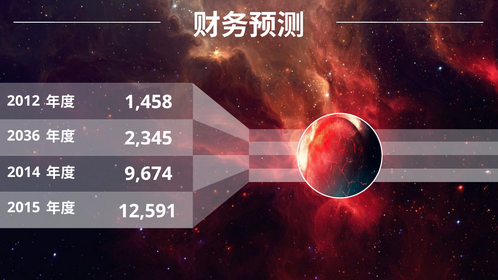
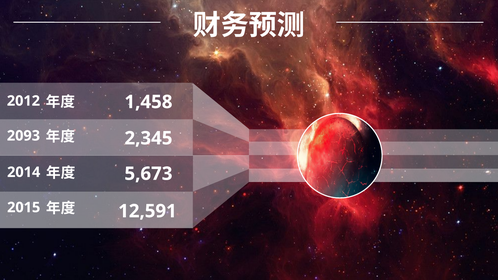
2036: 2036 -> 2093
9,674: 9,674 -> 5,673
